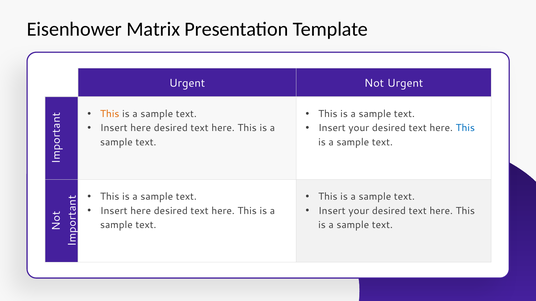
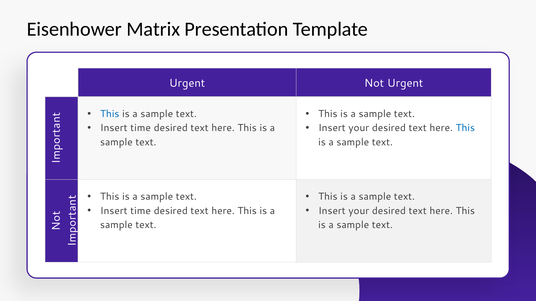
This at (110, 114) colour: orange -> blue
here at (141, 128): here -> time
here at (141, 211): here -> time
